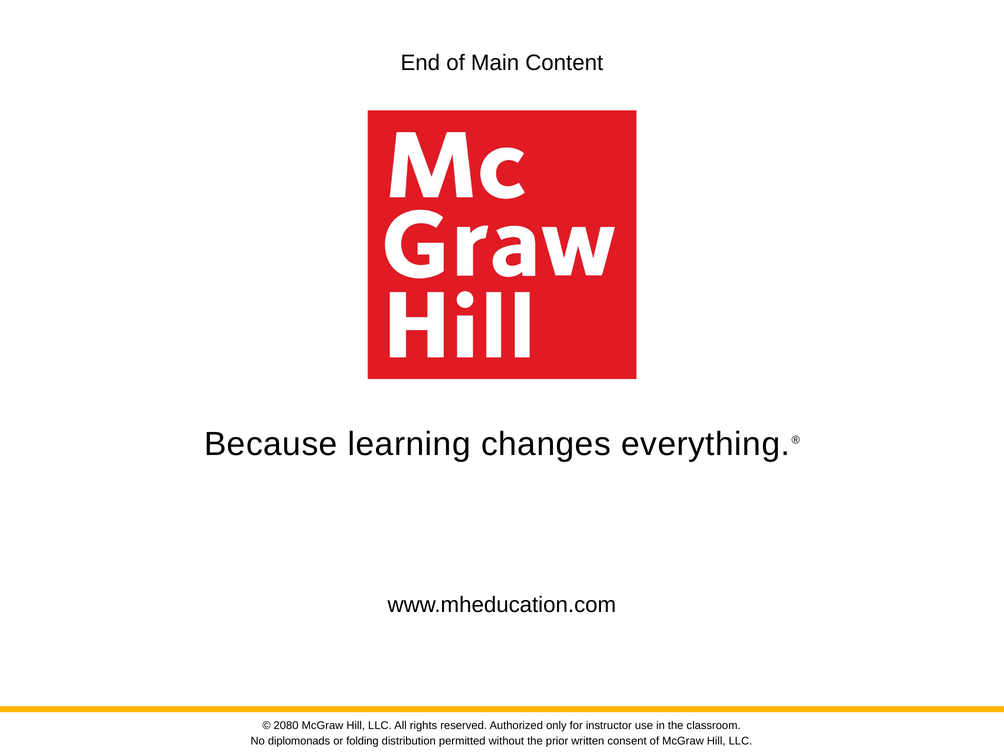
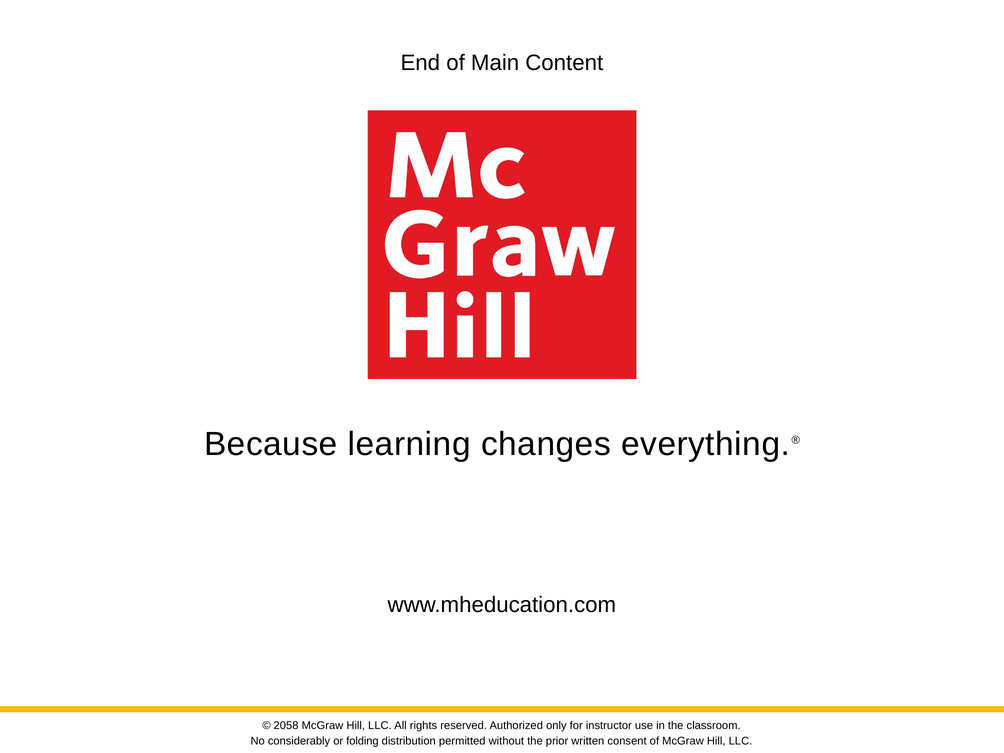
2080: 2080 -> 2058
diplomonads: diplomonads -> considerably
